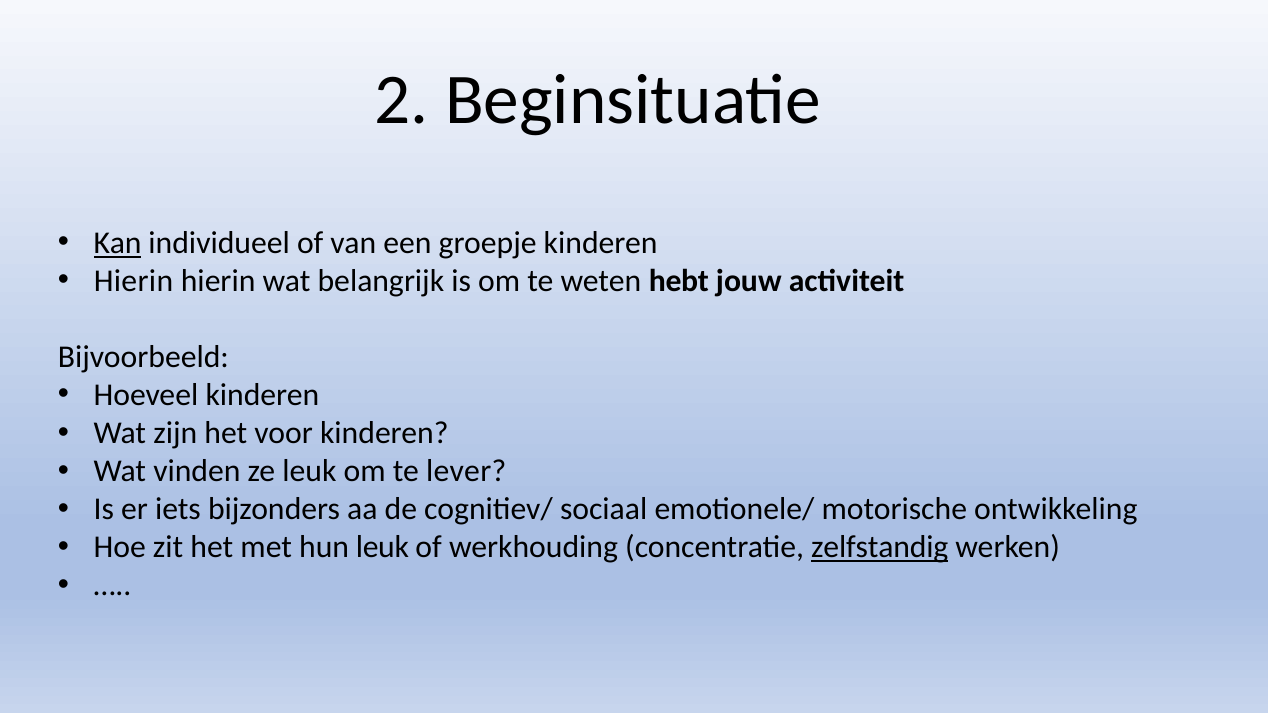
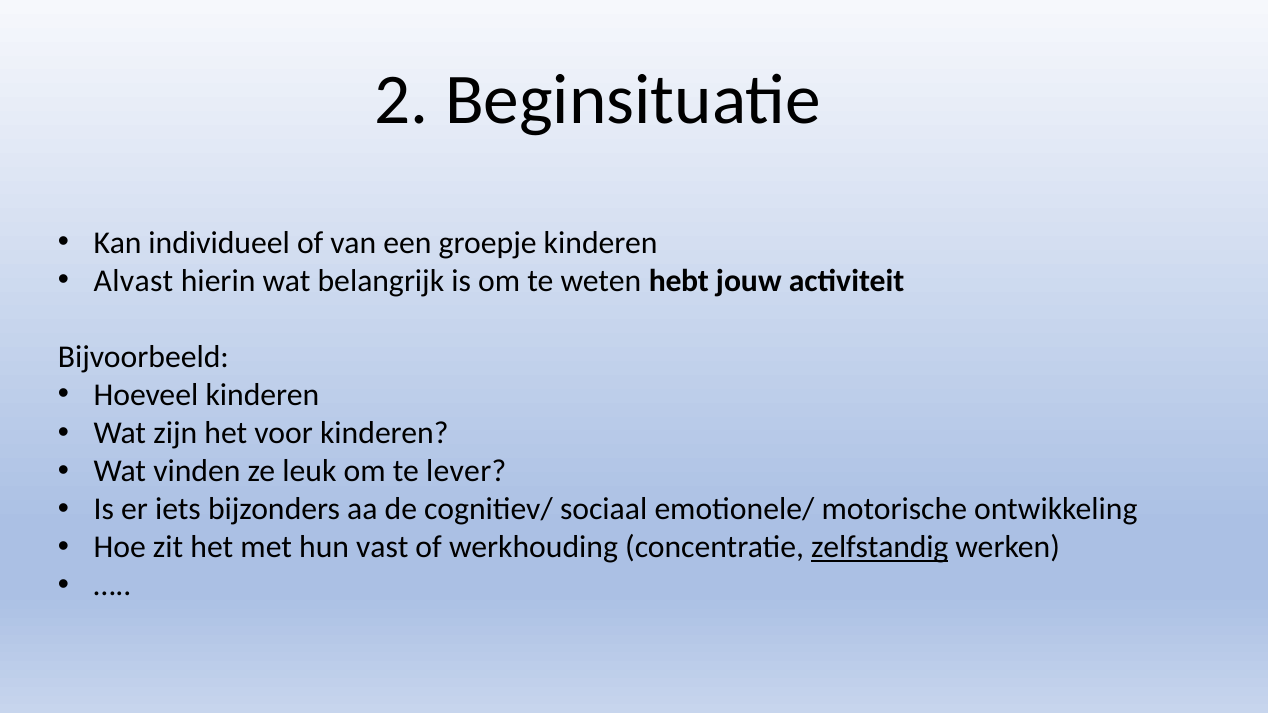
Kan underline: present -> none
Hierin at (133, 281): Hierin -> Alvast
hun leuk: leuk -> vast
